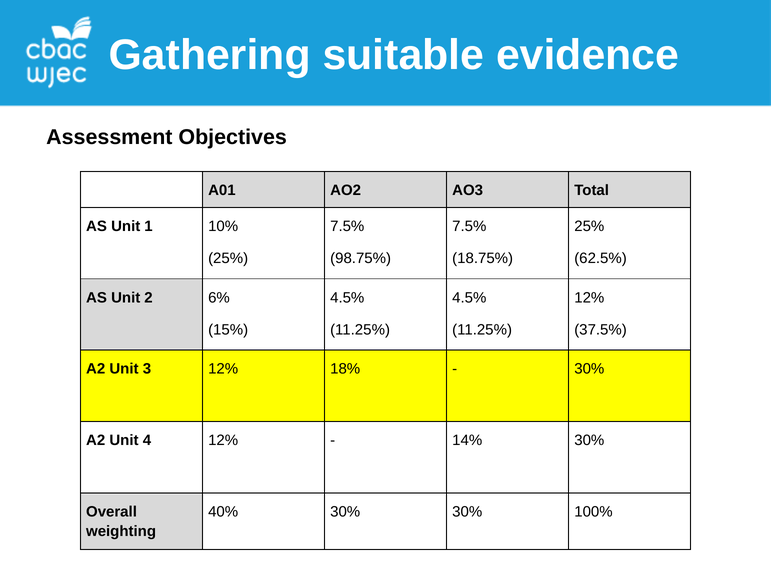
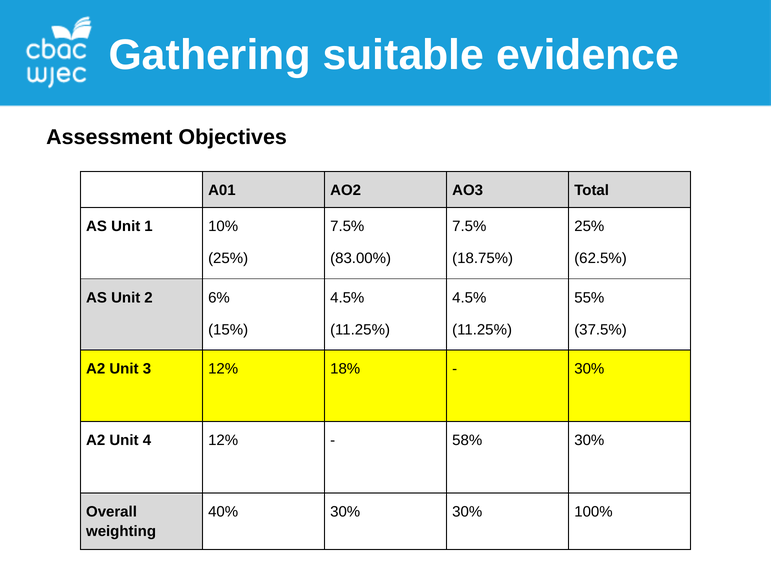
98.75%: 98.75% -> 83.00%
12% at (589, 298): 12% -> 55%
14%: 14% -> 58%
